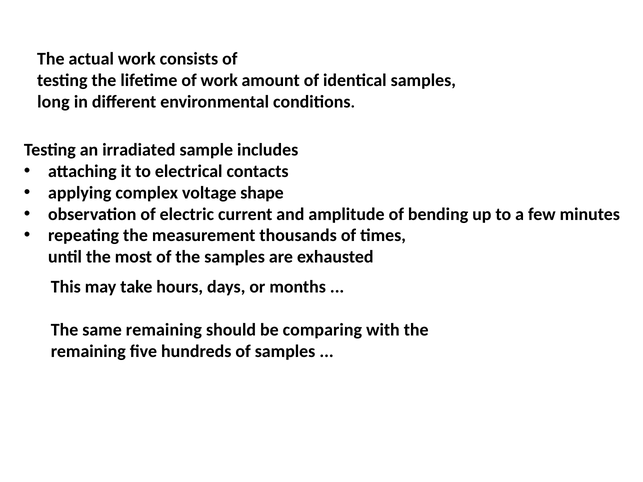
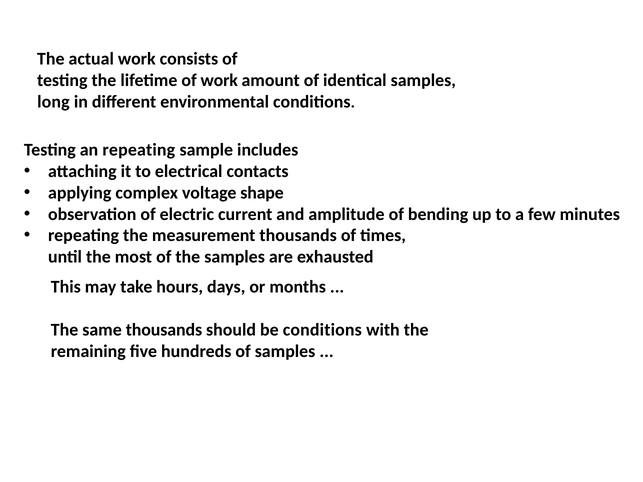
an irradiated: irradiated -> repeating
same remaining: remaining -> thousands
be comparing: comparing -> conditions
